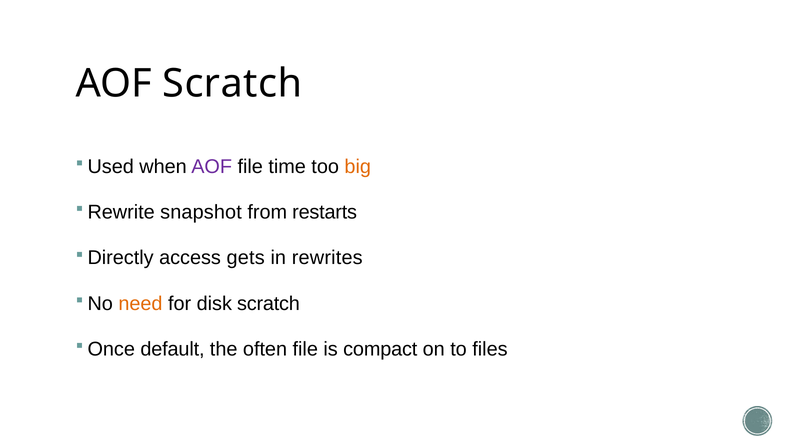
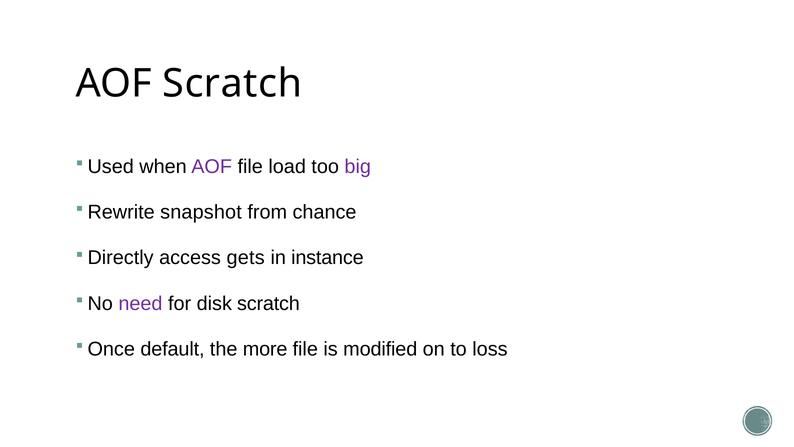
time: time -> load
big colour: orange -> purple
restarts: restarts -> chance
rewrites: rewrites -> instance
need colour: orange -> purple
often: often -> more
compact: compact -> modified
files: files -> loss
